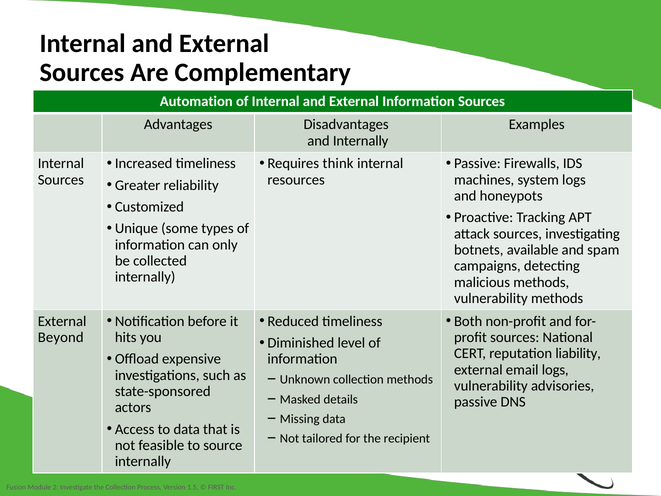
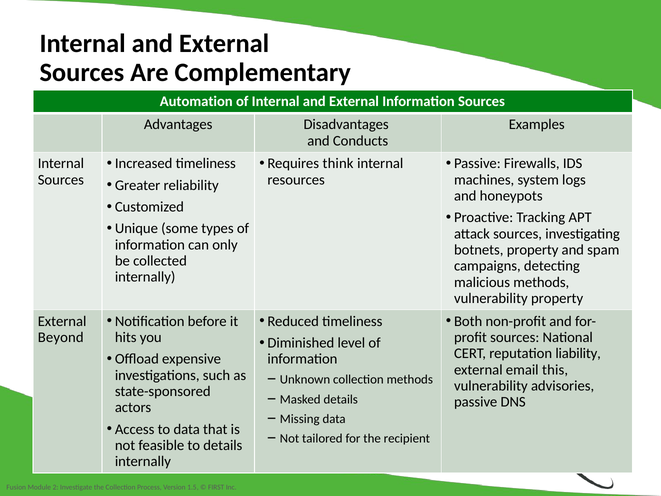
and Internally: Internally -> Conducts
botnets available: available -> property
vulnerability methods: methods -> property
email logs: logs -> this
to source: source -> details
